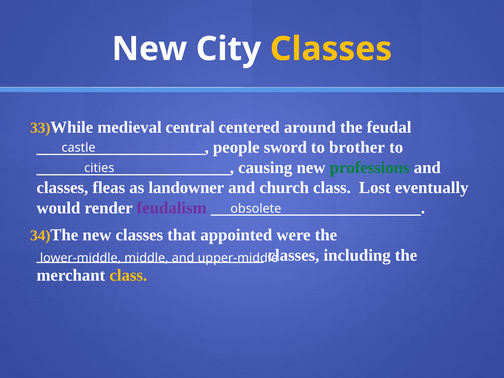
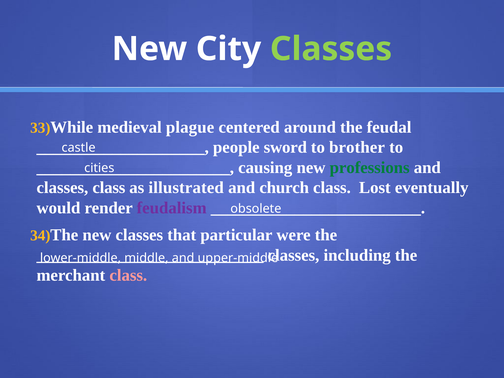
Classes at (331, 49) colour: yellow -> light green
central: central -> plague
classes fleas: fleas -> class
landowner: landowner -> illustrated
appointed: appointed -> particular
class at (128, 275) colour: yellow -> pink
